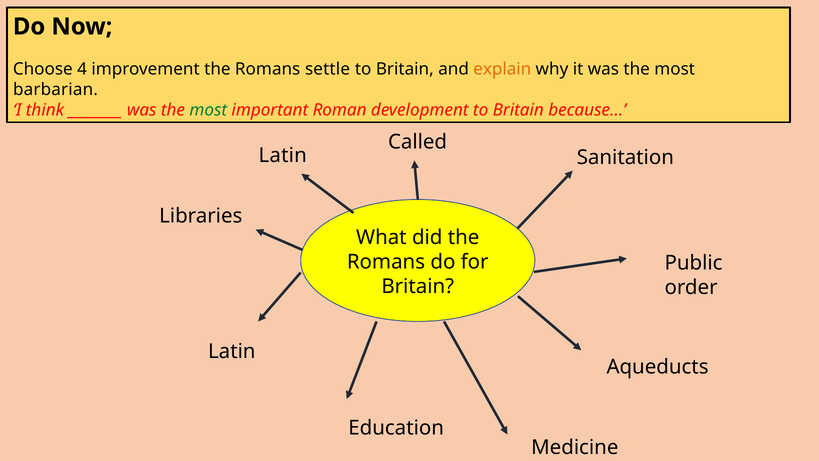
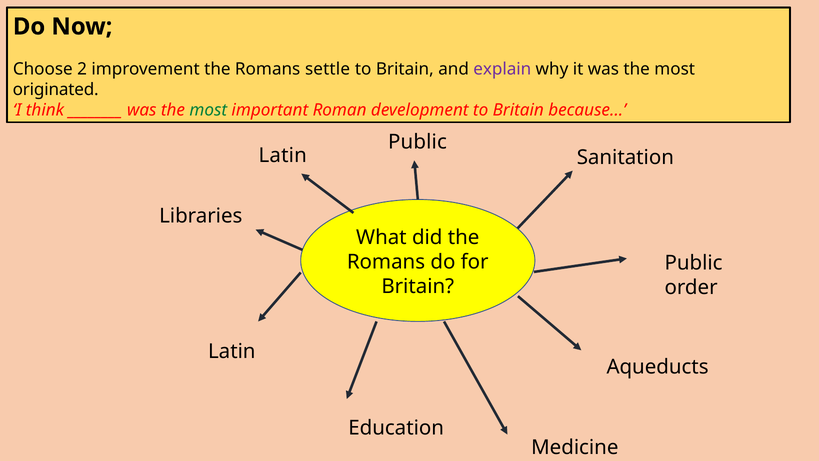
4: 4 -> 2
explain colour: orange -> purple
barbarian: barbarian -> originated
Called at (418, 142): Called -> Public
